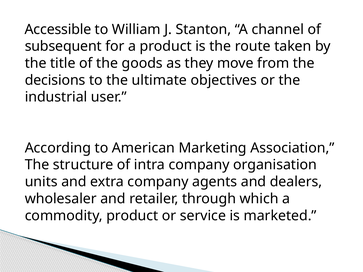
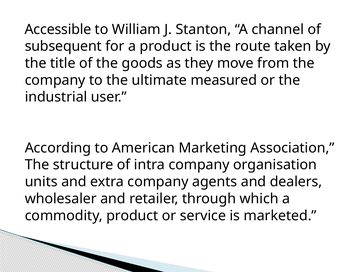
decisions at (55, 80): decisions -> company
objectives: objectives -> measured
